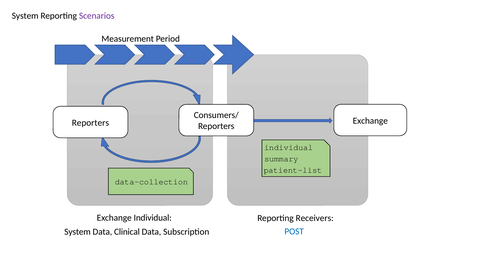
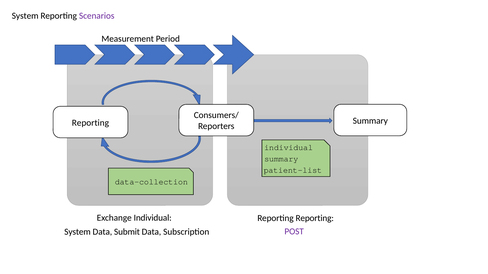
Exchange at (370, 121): Exchange -> Summary
Reporters at (90, 123): Reporters -> Reporting
Reporting Receivers: Receivers -> Reporting
POST colour: blue -> purple
Clinical: Clinical -> Submit
